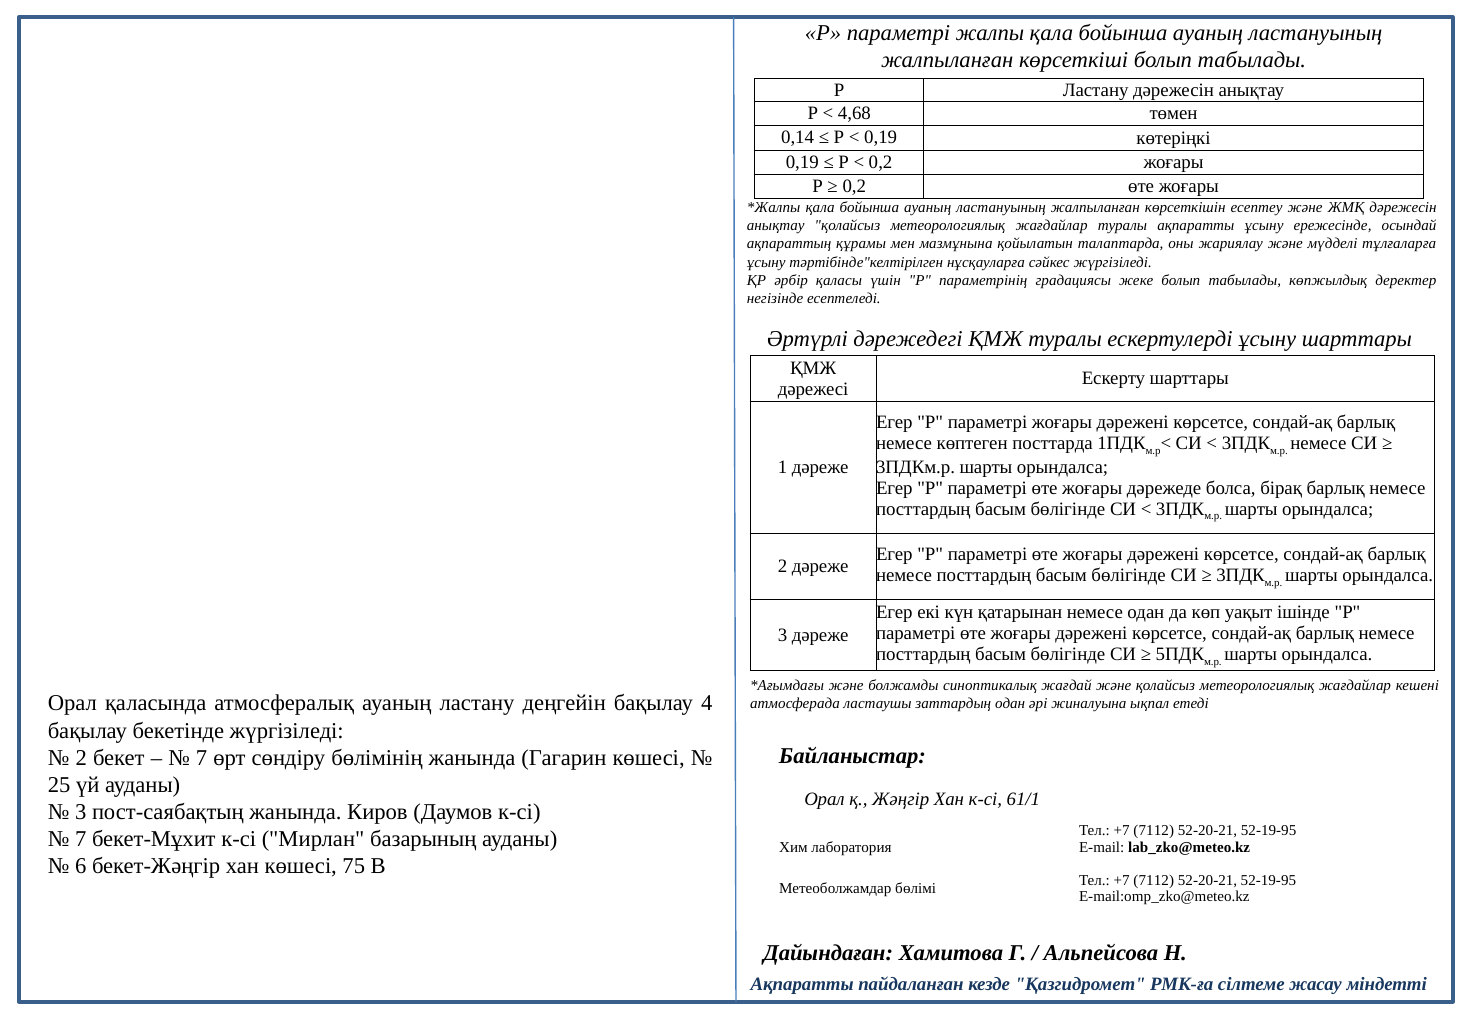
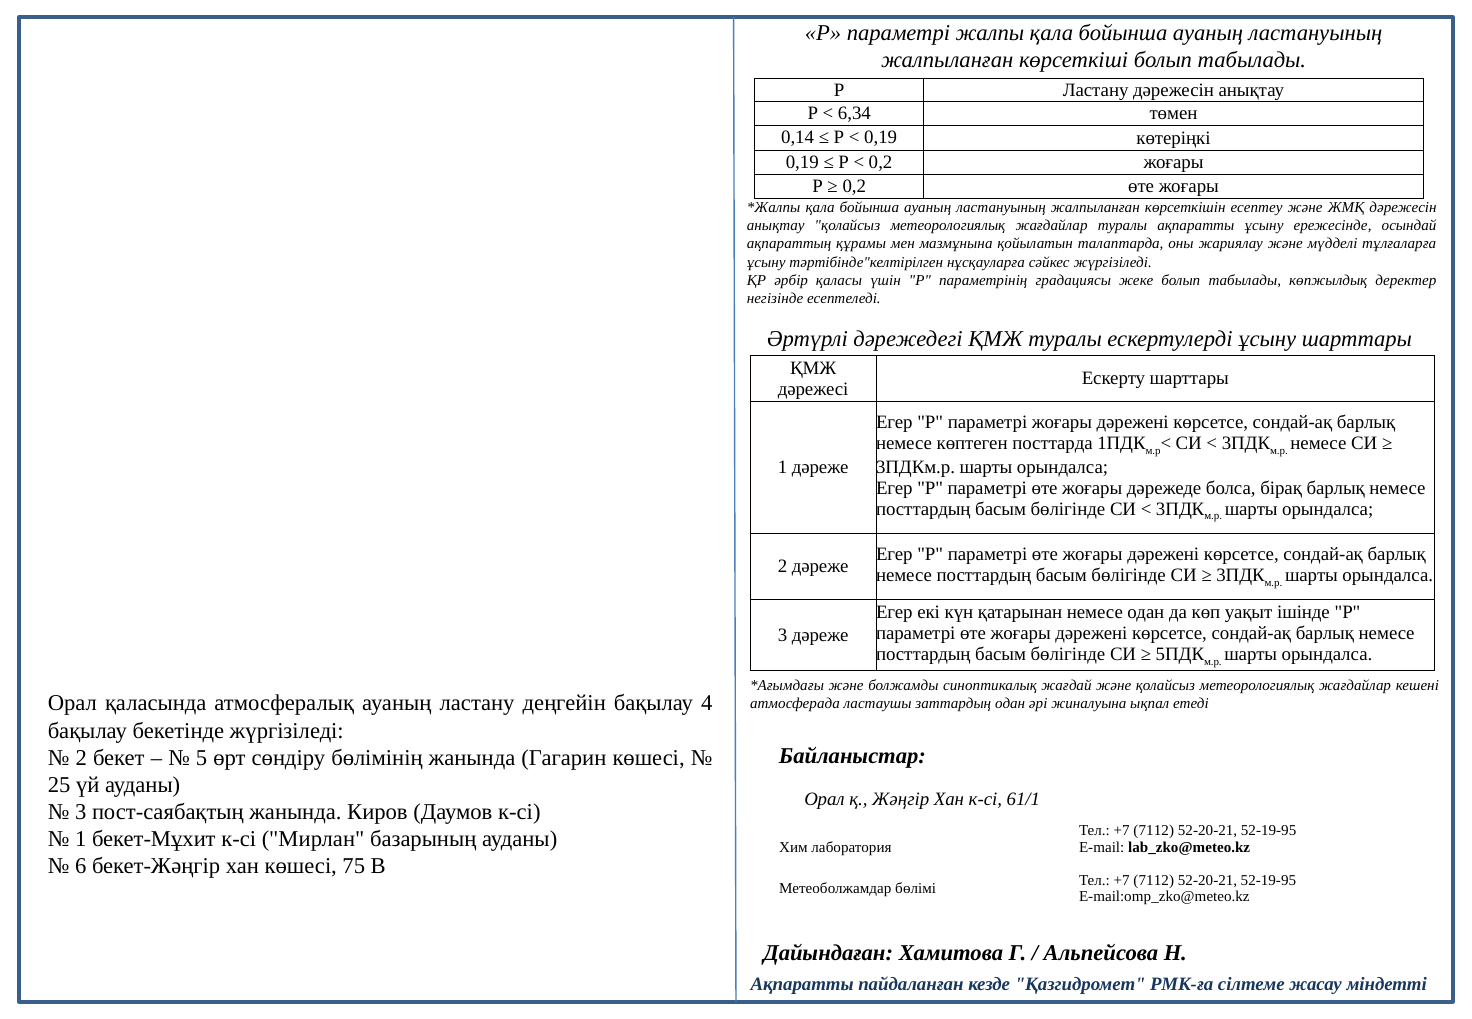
4,68: 4,68 -> 6,34
7 at (202, 758): 7 -> 5
7 at (81, 839): 7 -> 1
